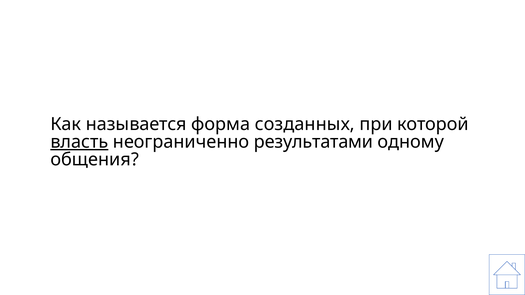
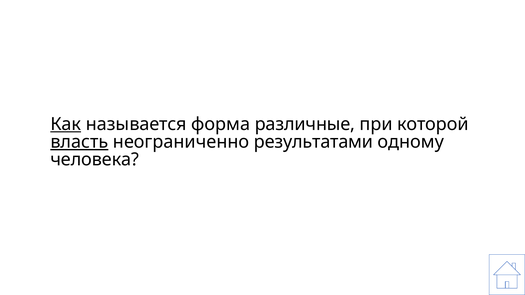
Как underline: none -> present
созданных: созданных -> различные
общения: общения -> человека
